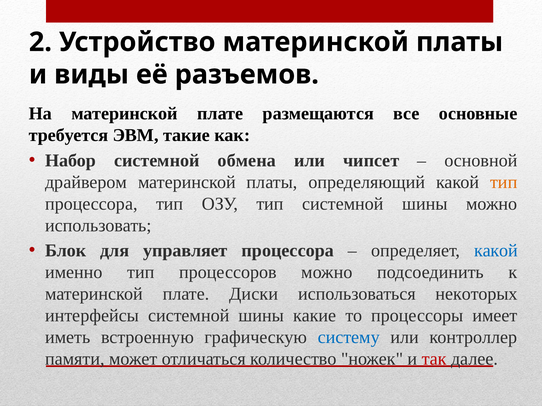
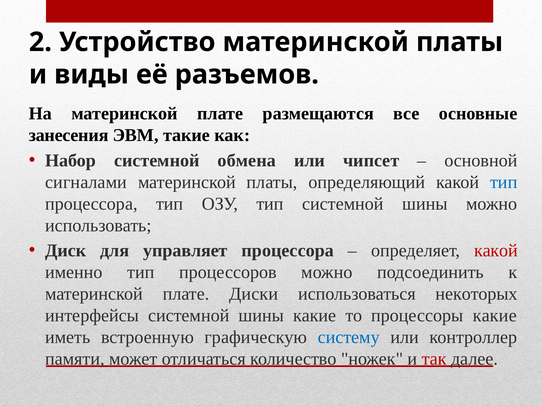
требуется: требуется -> занесения
драйвером: драйвером -> сигналами
тип at (504, 182) colour: orange -> blue
Блок: Блок -> Диск
какой at (496, 251) colour: blue -> red
процессоры имеет: имеет -> какие
